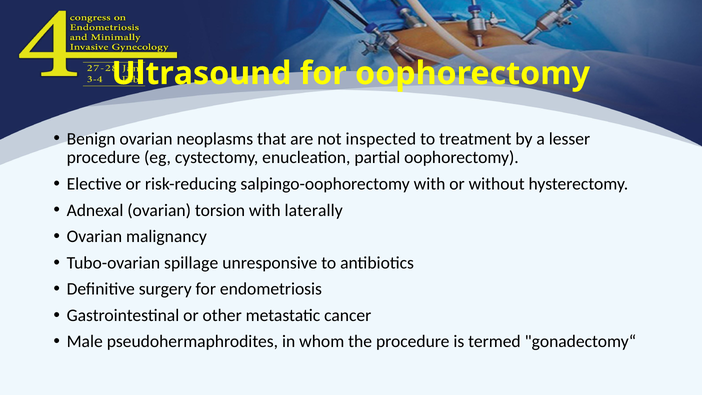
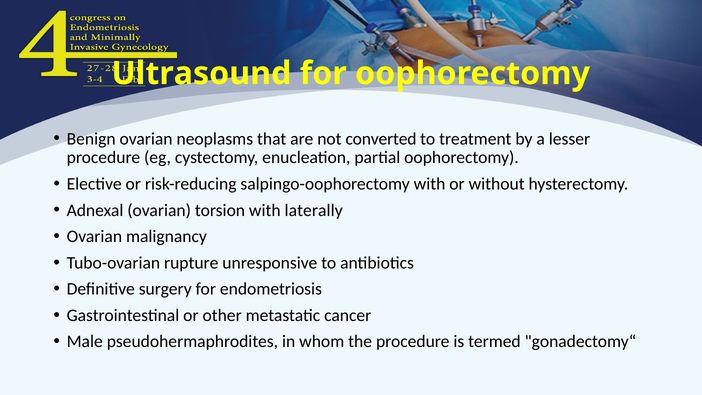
inspected: inspected -> converted
spillage: spillage -> rupture
